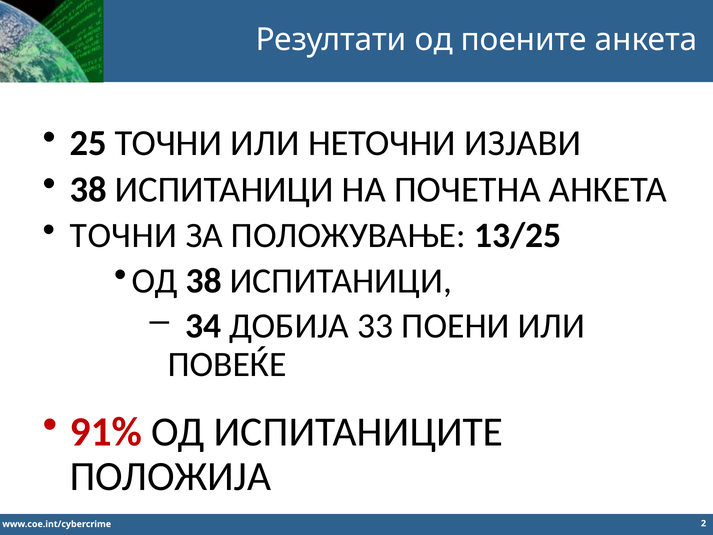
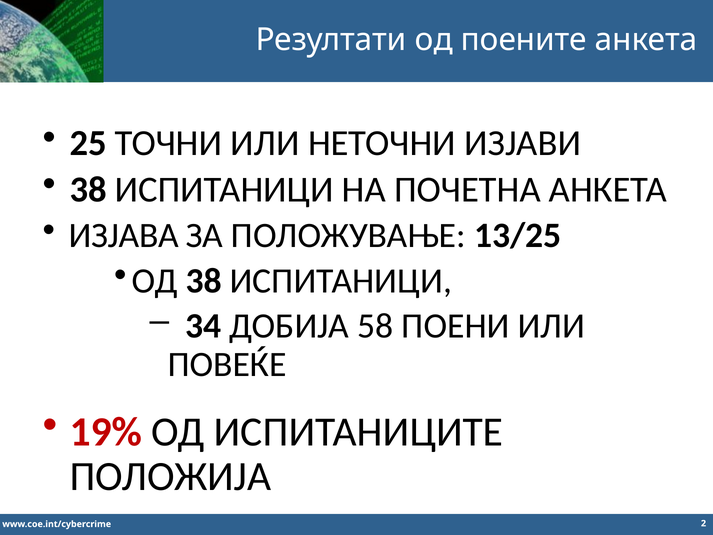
ТОЧНИ at (123, 235): ТОЧНИ -> ИЗЈАВА
33: 33 -> 58
91%: 91% -> 19%
